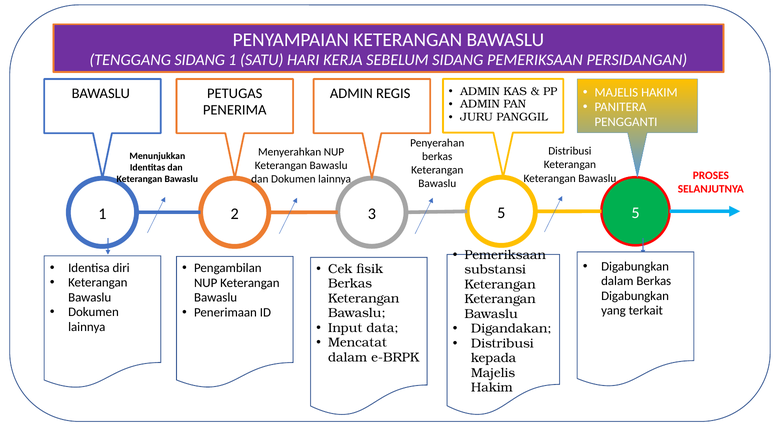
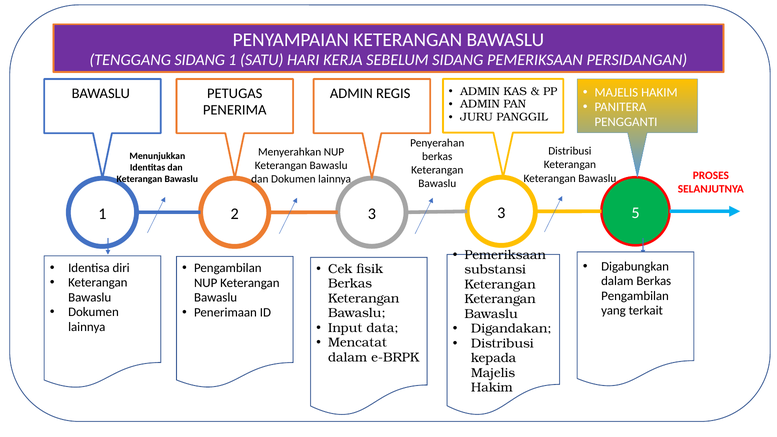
2 5: 5 -> 3
Digabungkan at (635, 296): Digabungkan -> Pengambilan
